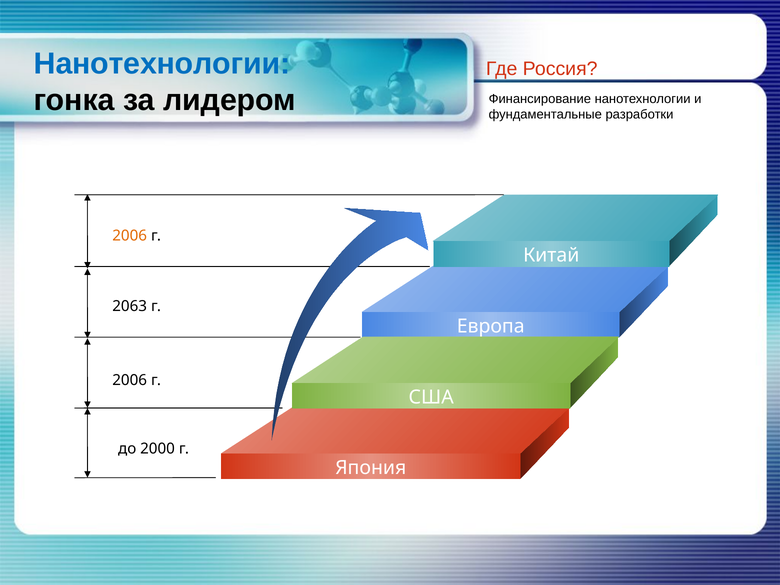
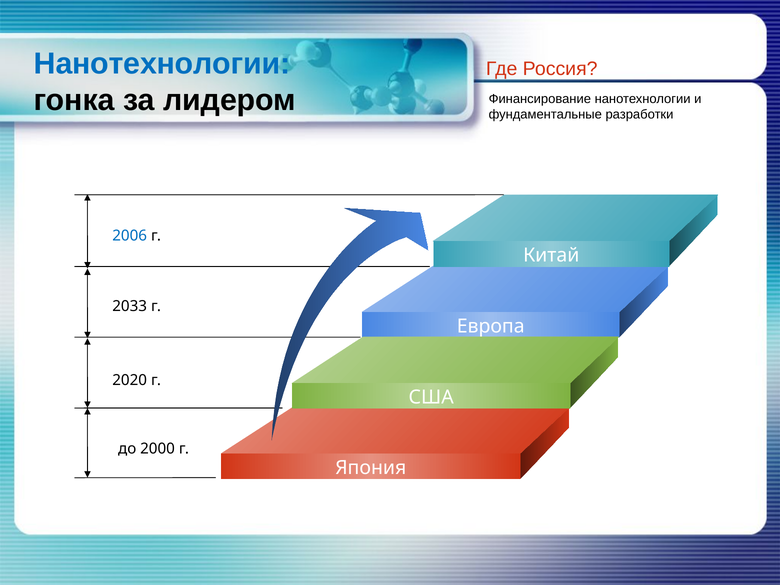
2006 at (130, 236) colour: orange -> blue
2063: 2063 -> 2033
2006 at (130, 380): 2006 -> 2020
